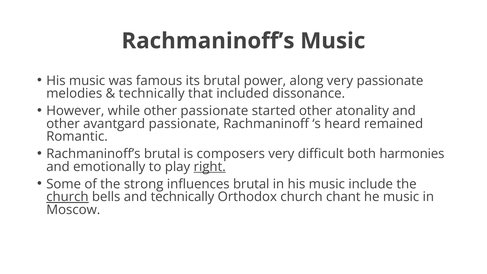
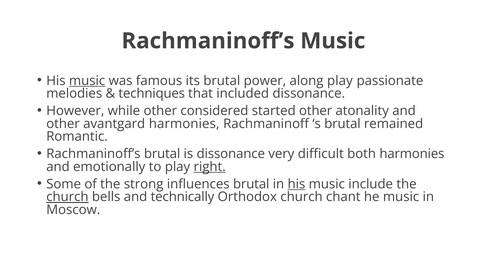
music at (87, 81) underline: none -> present
along very: very -> play
technically at (152, 93): technically -> techniques
other passionate: passionate -> considered
avantgard passionate: passionate -> harmonies
s heard: heard -> brutal
is composers: composers -> dissonance
his at (296, 184) underline: none -> present
